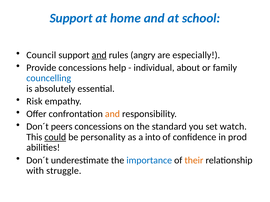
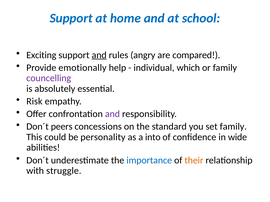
Council: Council -> Exciting
especially: especially -> compared
Provide concessions: concessions -> emotionally
about: about -> which
councelling colour: blue -> purple
and at (112, 114) colour: orange -> purple
set watch: watch -> family
could underline: present -> none
prod: prod -> wide
